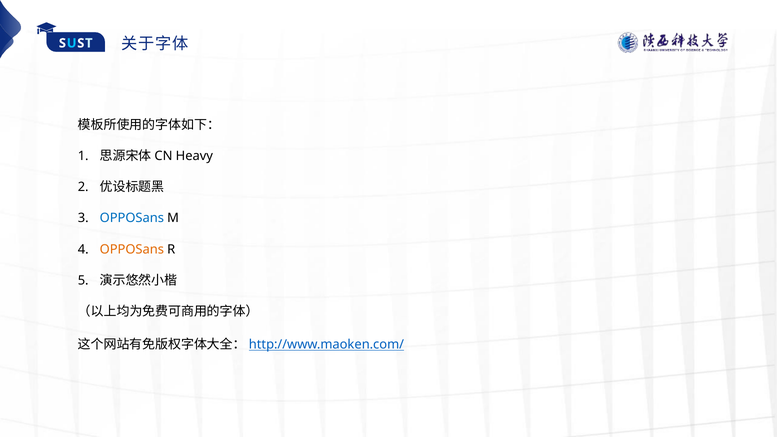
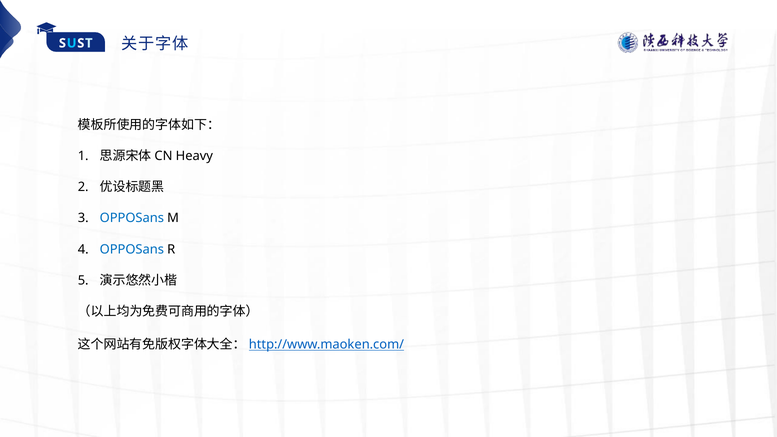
OPPOSans at (132, 249) colour: orange -> blue
